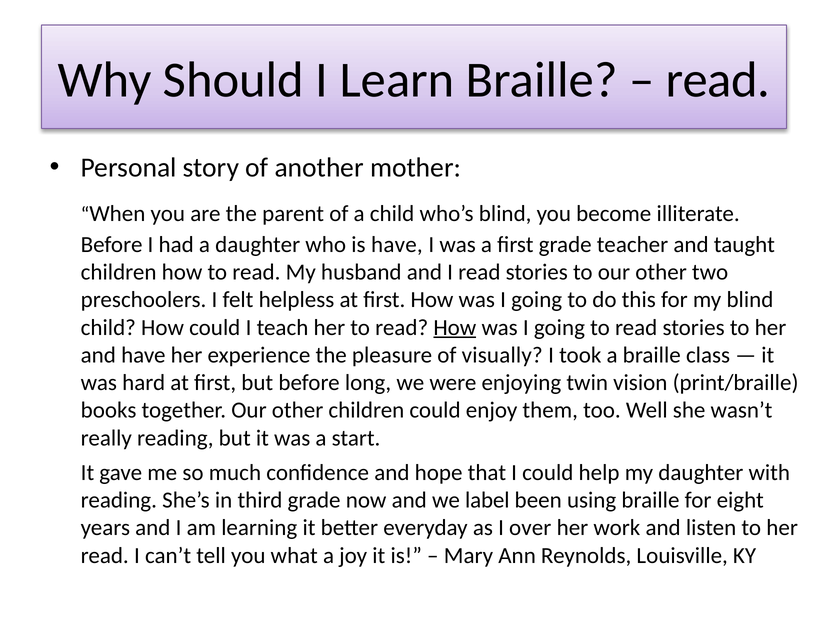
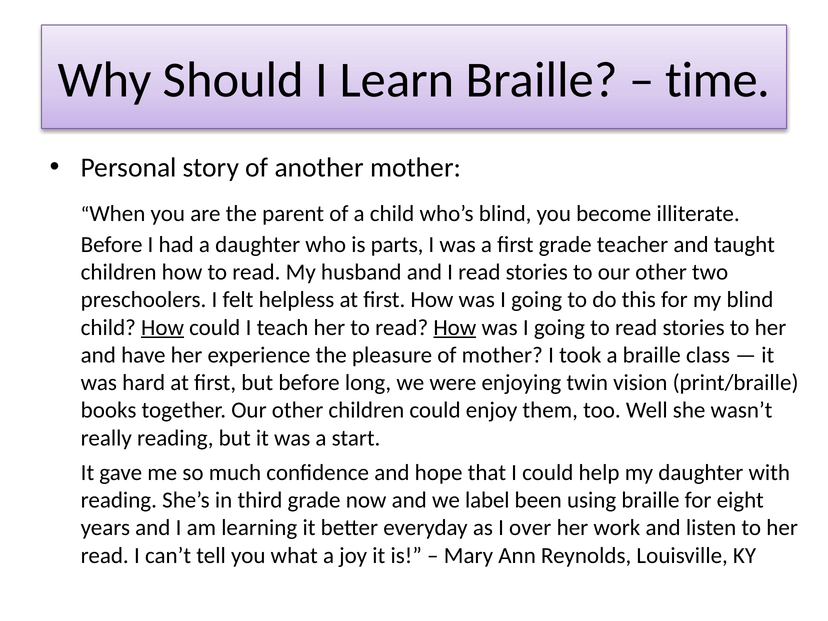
read at (718, 80): read -> time
is have: have -> parts
How at (163, 327) underline: none -> present
of visually: visually -> mother
